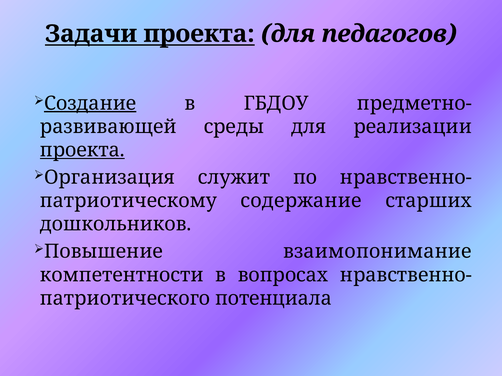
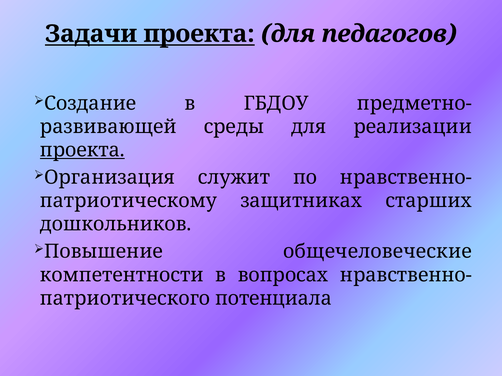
Создание underline: present -> none
содержание: содержание -> защитниках
взаимопонимание: взаимопонимание -> общечеловеческие
